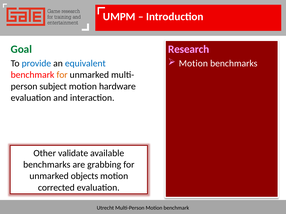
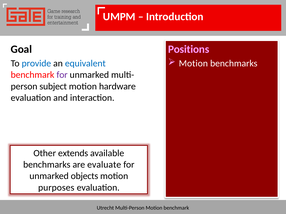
Goal colour: green -> black
Research: Research -> Positions
for at (62, 75) colour: orange -> purple
validate: validate -> extends
grabbing: grabbing -> evaluate
corrected: corrected -> purposes
